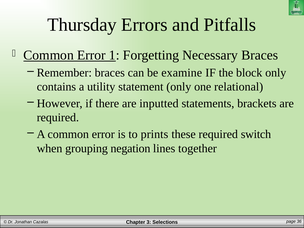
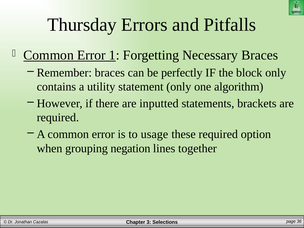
examine: examine -> perfectly
relational: relational -> algorithm
prints: prints -> usage
switch: switch -> option
